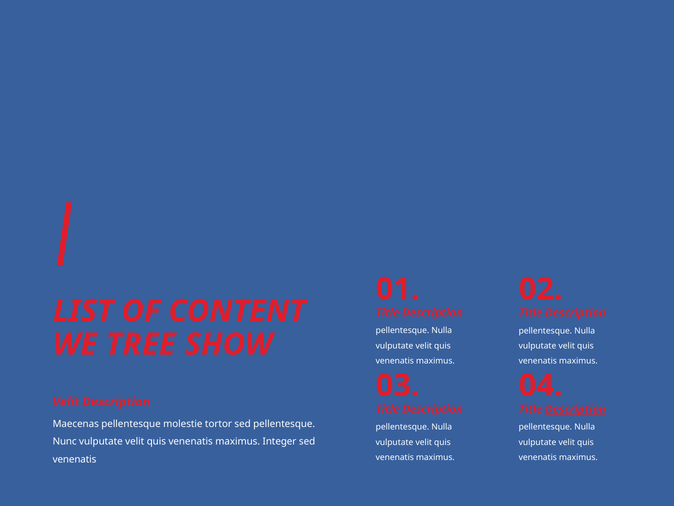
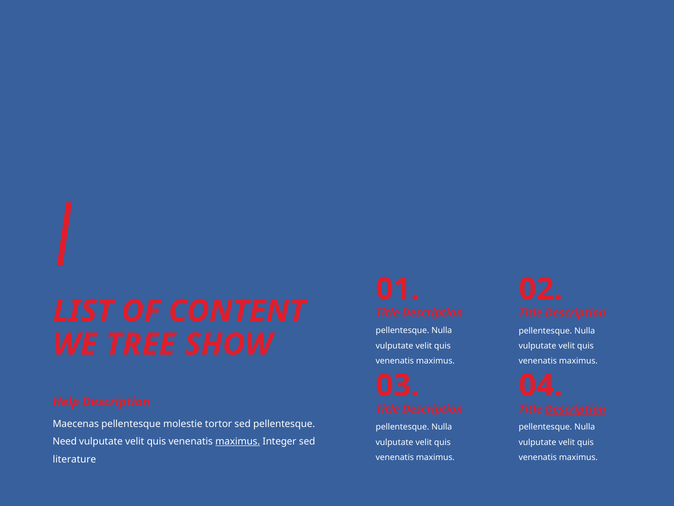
Velit at (66, 401): Velit -> Help
Nunc: Nunc -> Need
maximus at (238, 441) underline: none -> present
venenatis at (74, 459): venenatis -> literature
